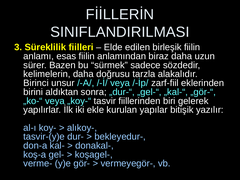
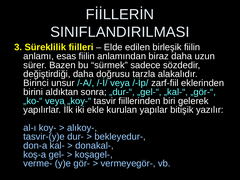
kelimelerin: kelimelerin -> değiştirdiği
